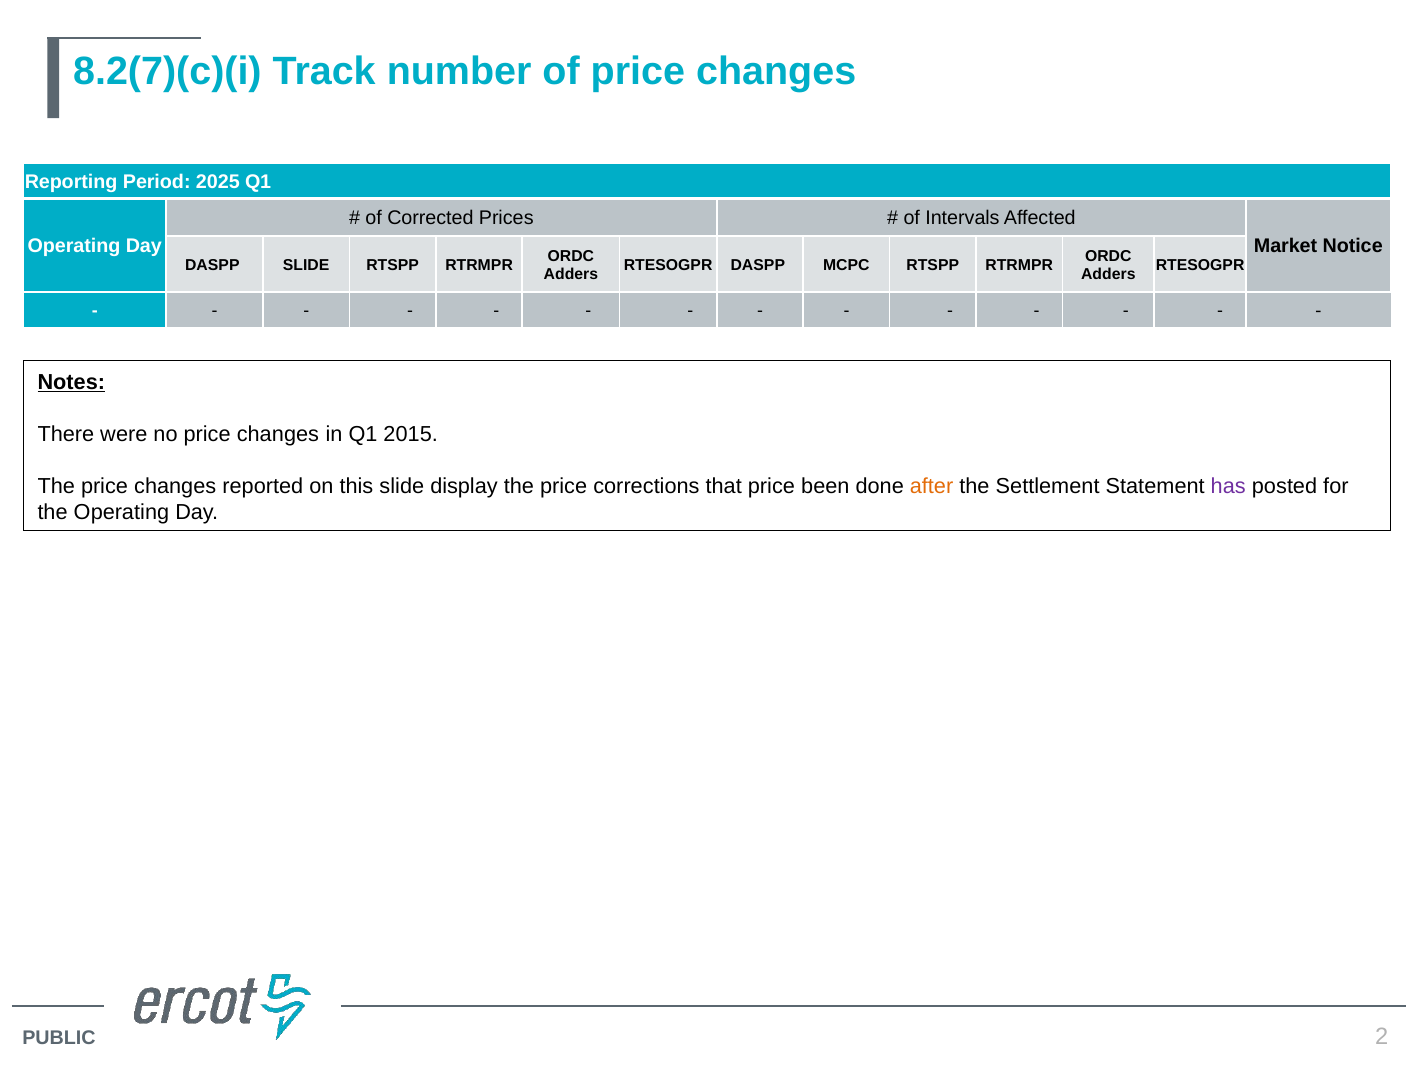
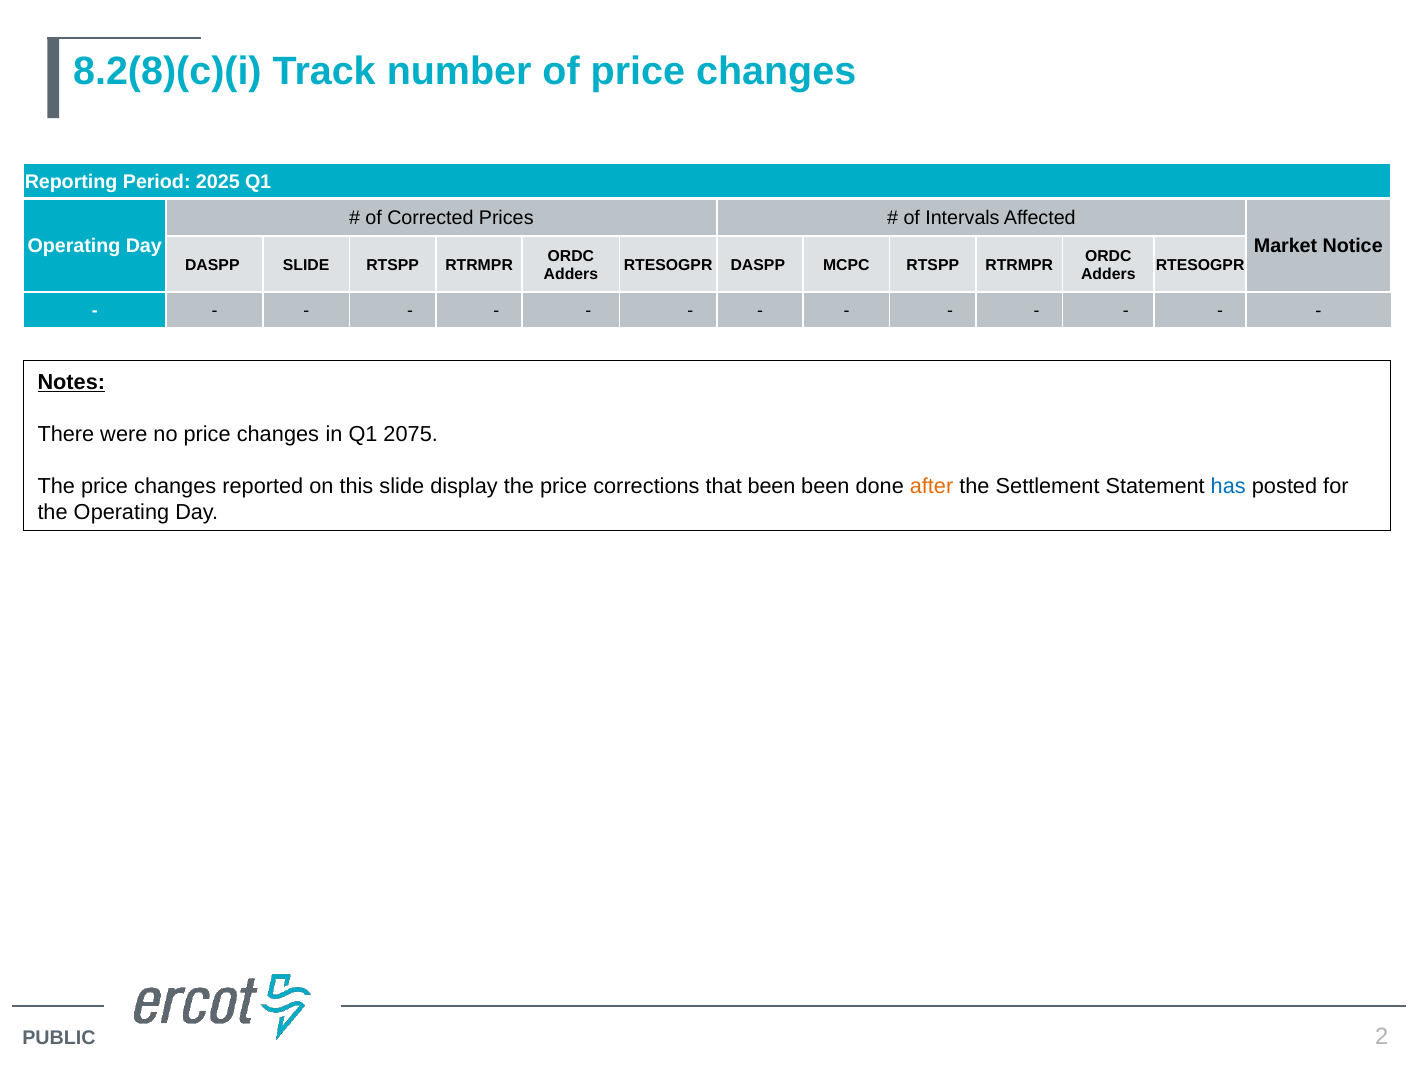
8.2(7)(c)(i: 8.2(7)(c)(i -> 8.2(8)(c)(i
2015: 2015 -> 2075
that price: price -> been
has colour: purple -> blue
